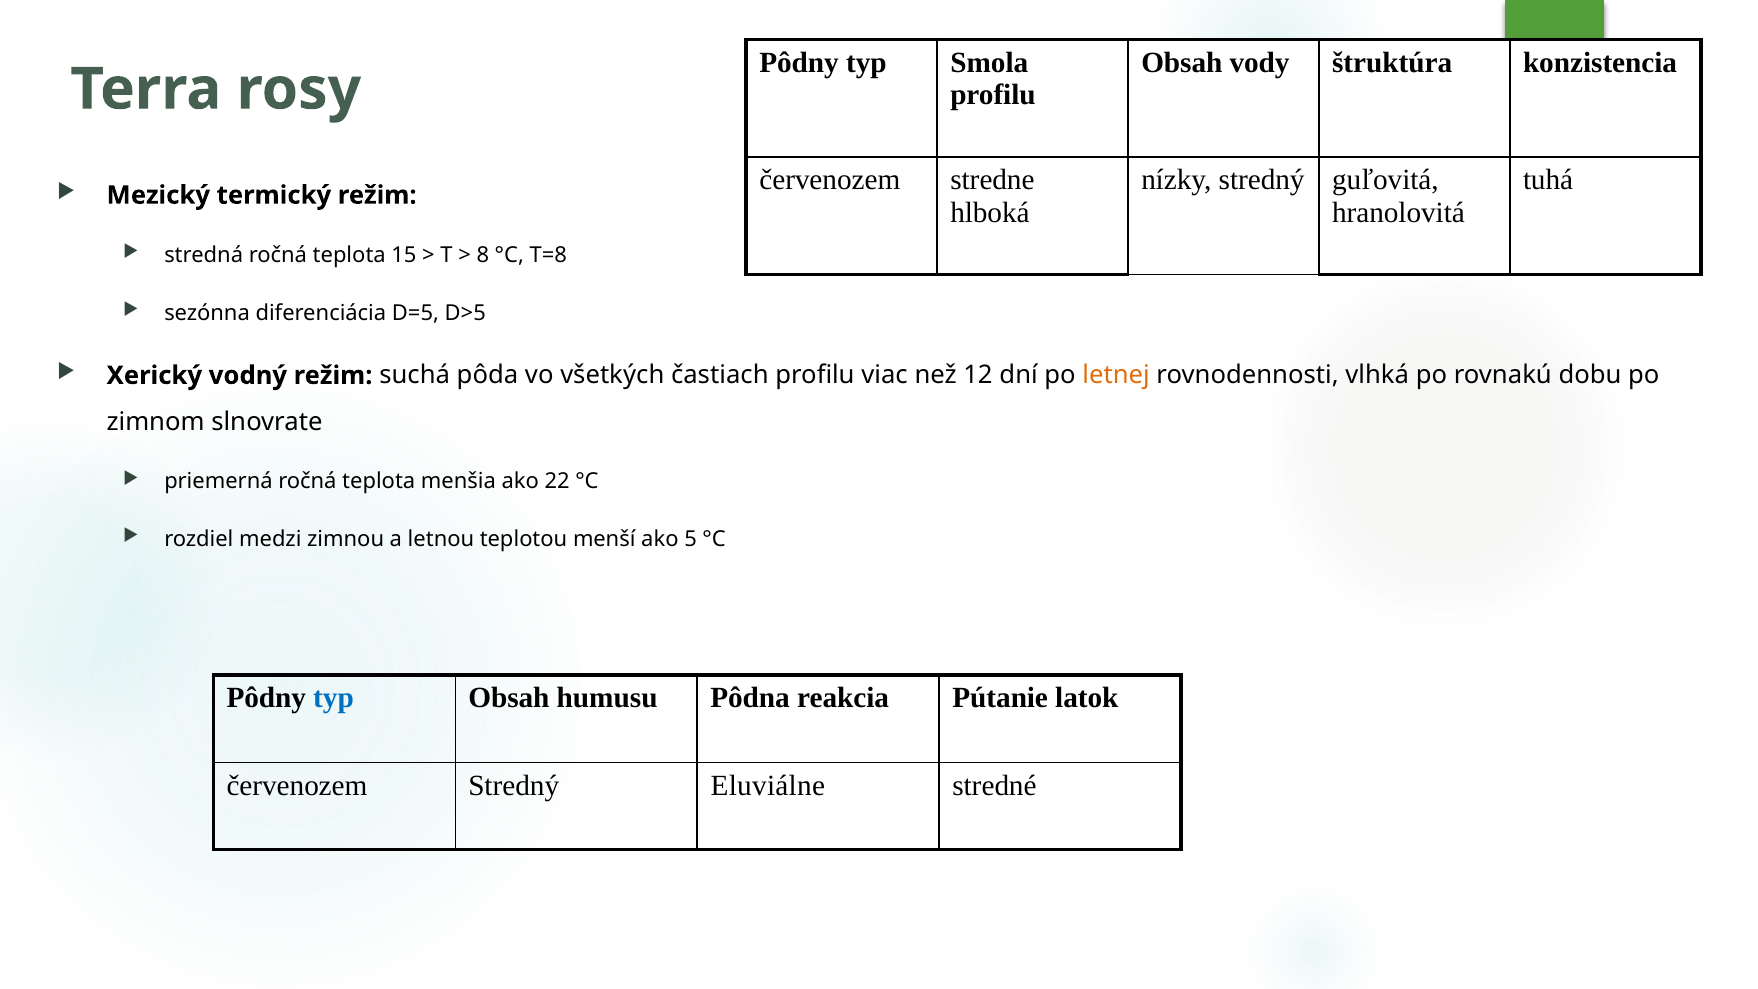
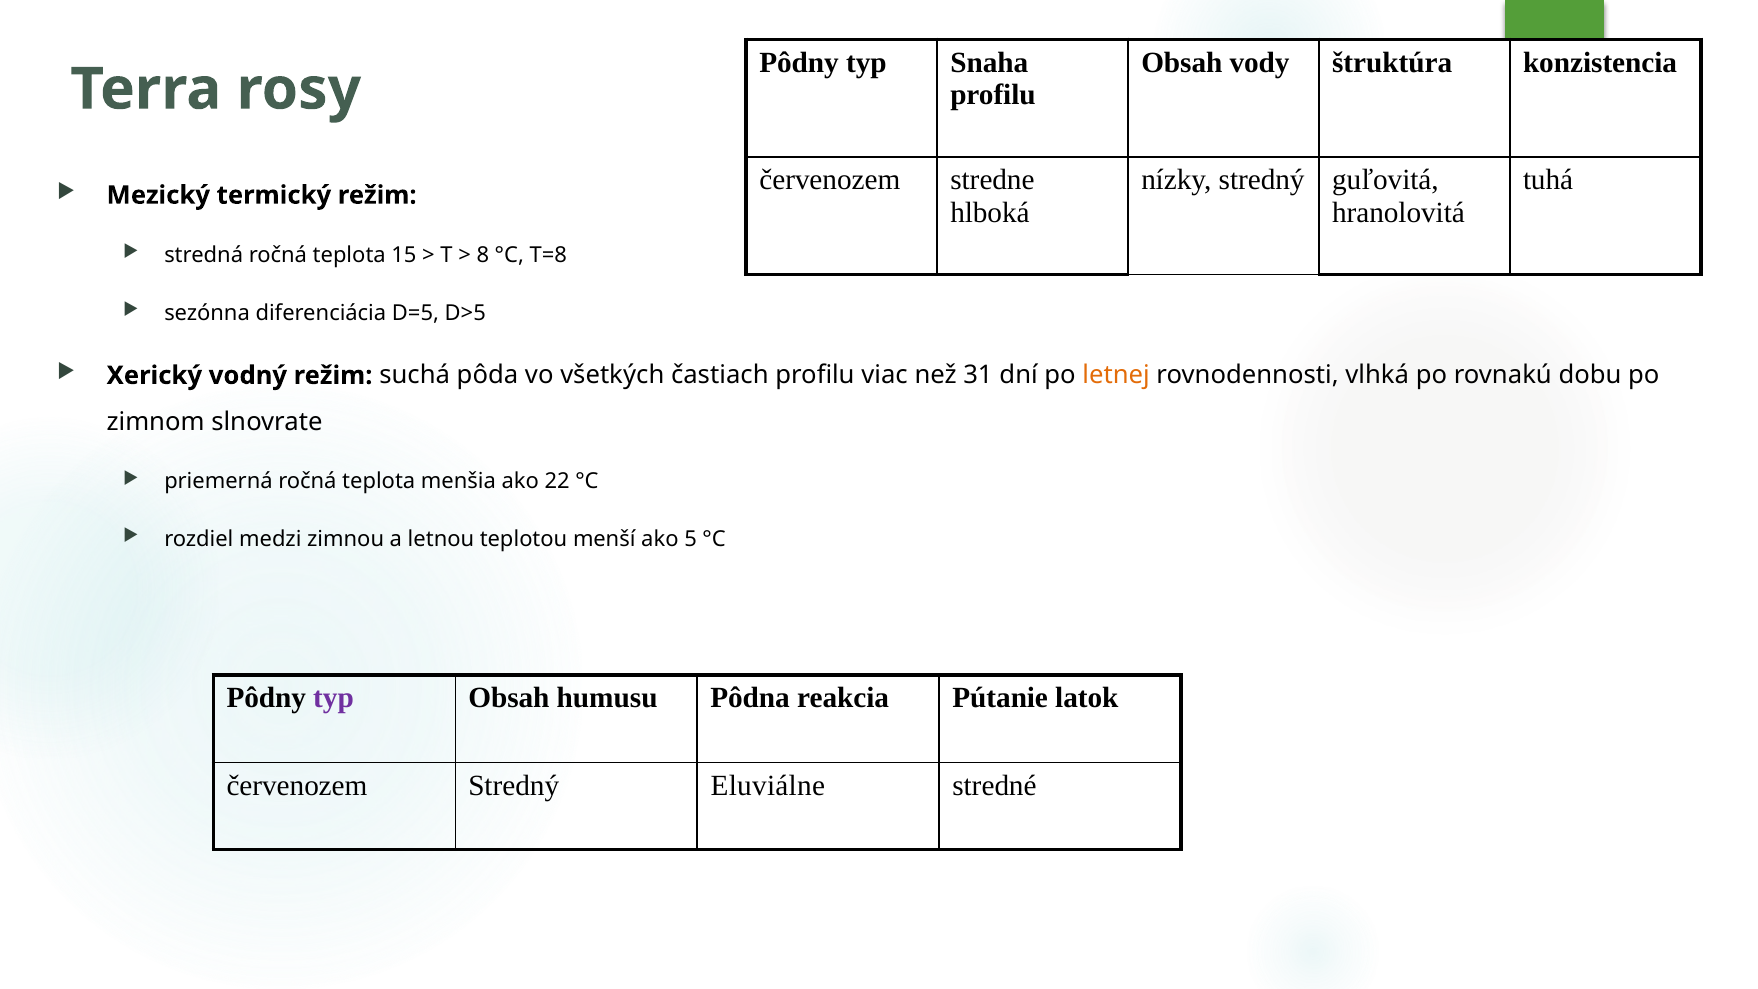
Smola: Smola -> Snaha
12: 12 -> 31
typ at (334, 698) colour: blue -> purple
